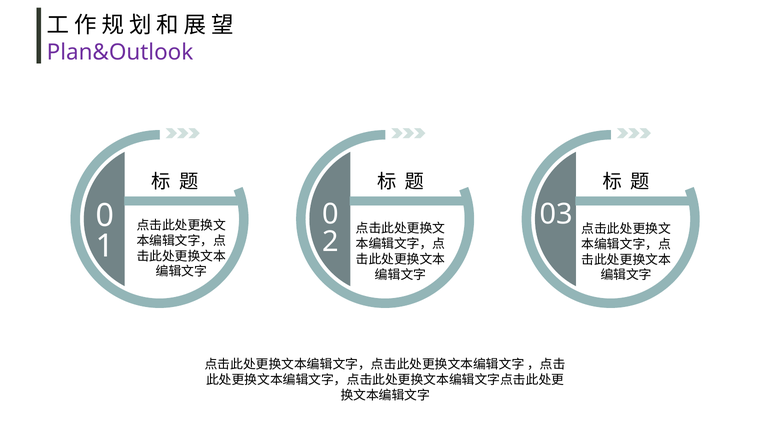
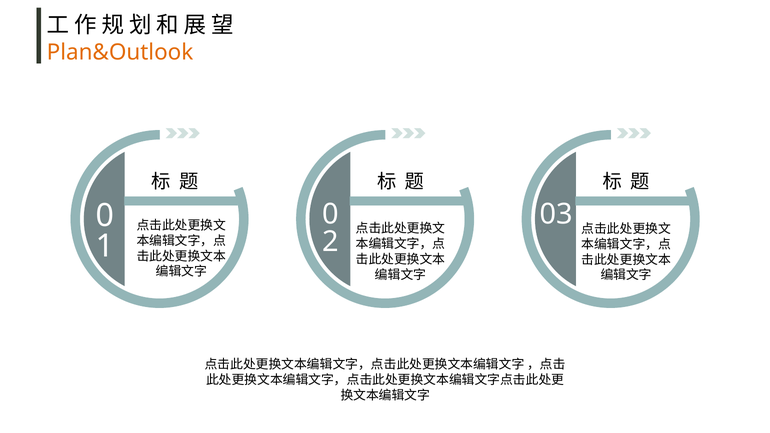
Plan&Outlook colour: purple -> orange
